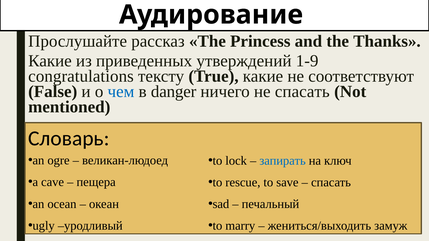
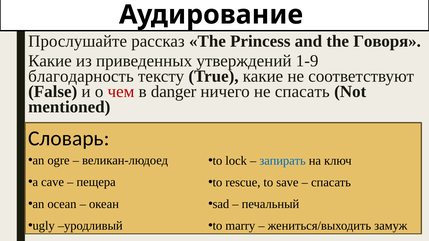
Thanks: Thanks -> Говоря
congratulations: congratulations -> благодарность
чем colour: blue -> red
